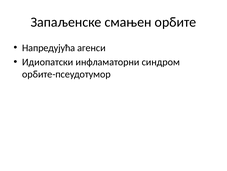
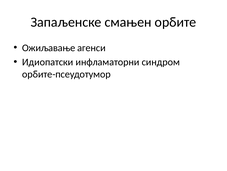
Напредујућа: Напредујућа -> Ожиљавање
